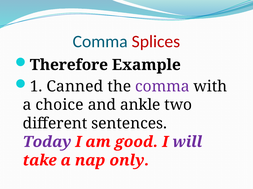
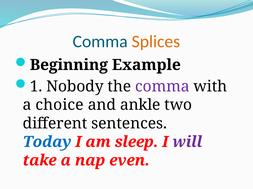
Splices colour: red -> orange
Therefore: Therefore -> Beginning
Canned: Canned -> Nobody
Today colour: purple -> blue
good: good -> sleep
only: only -> even
